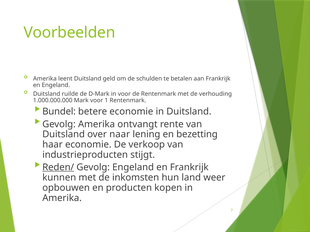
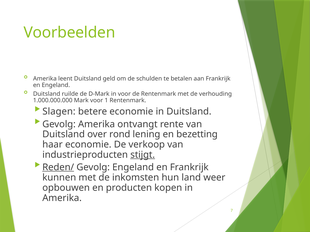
Bundel: Bundel -> Slagen
naar: naar -> rond
stijgt underline: none -> present
